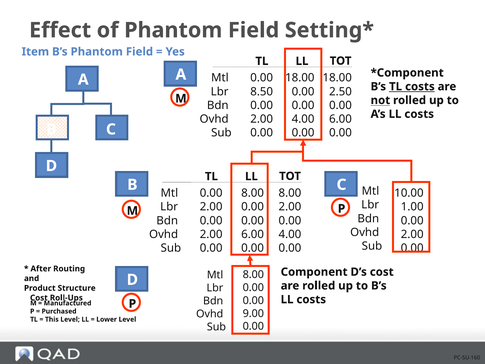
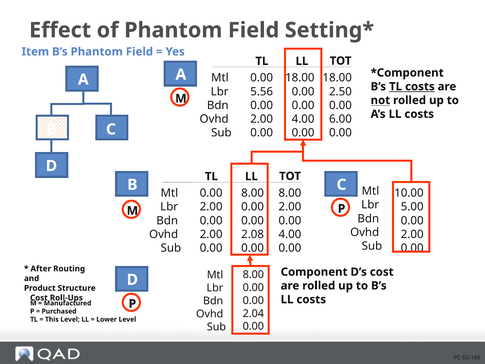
8.50: 8.50 -> 5.56
1.00: 1.00 -> 5.00
6.00 at (253, 234): 6.00 -> 2.08
9.00: 9.00 -> 2.04
